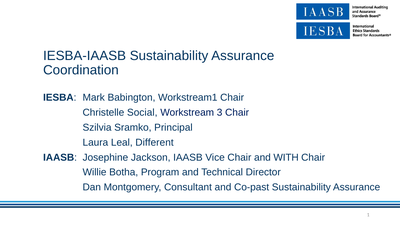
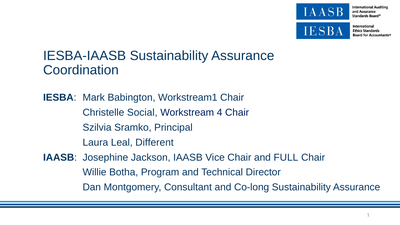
3: 3 -> 4
WITH: WITH -> FULL
Co-past: Co-past -> Co-long
